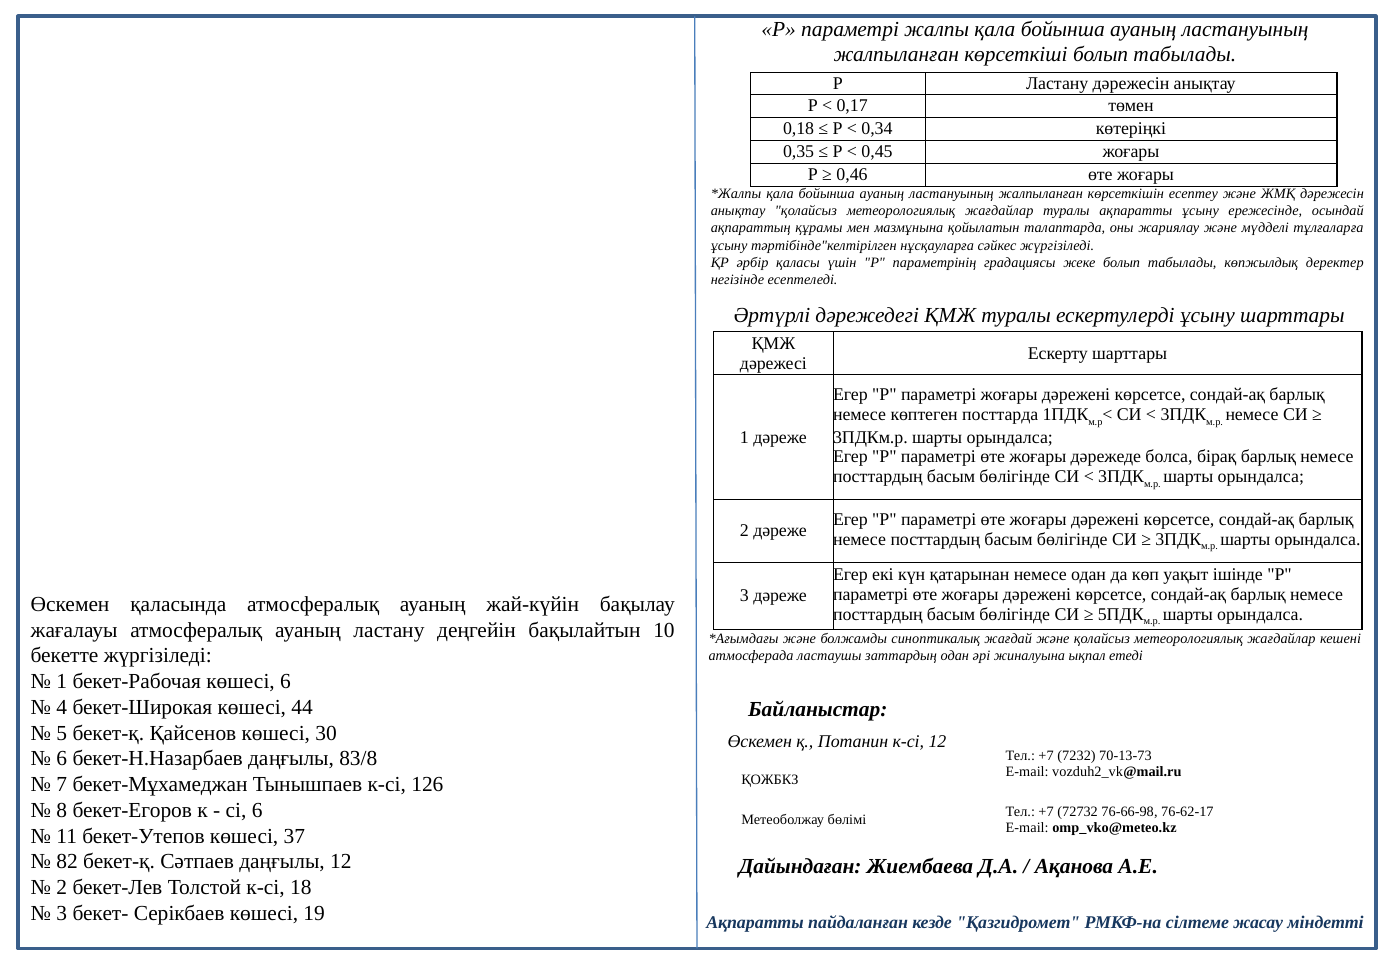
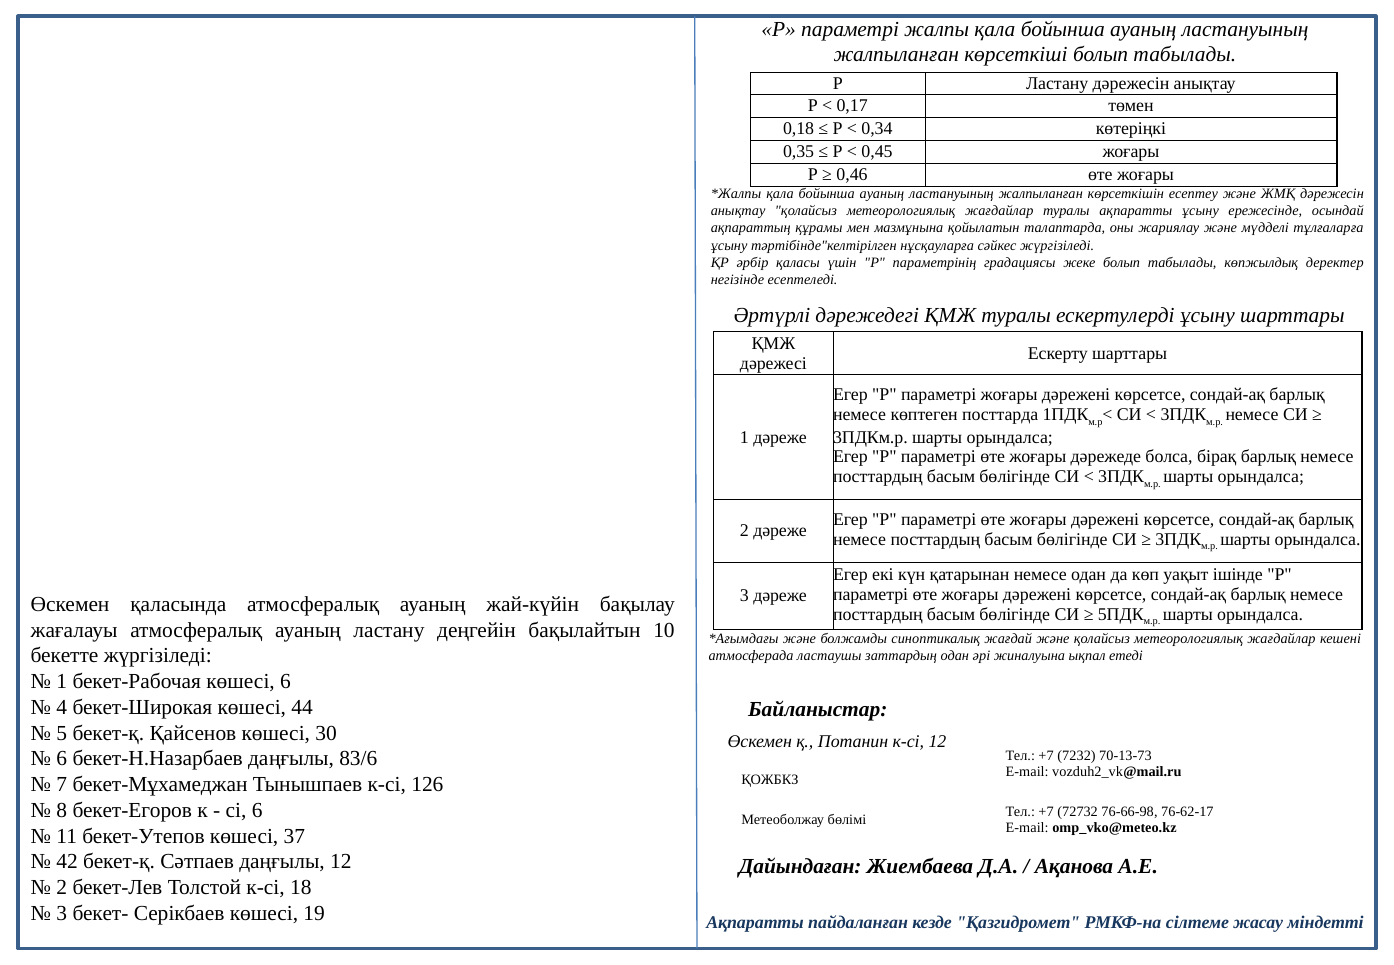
83/8: 83/8 -> 83/6
82: 82 -> 42
